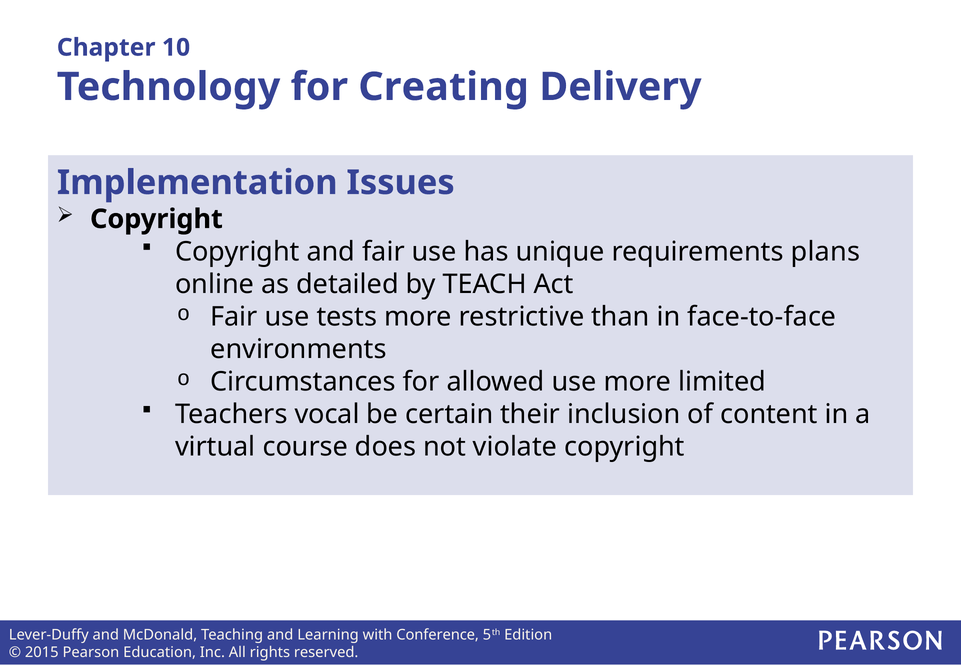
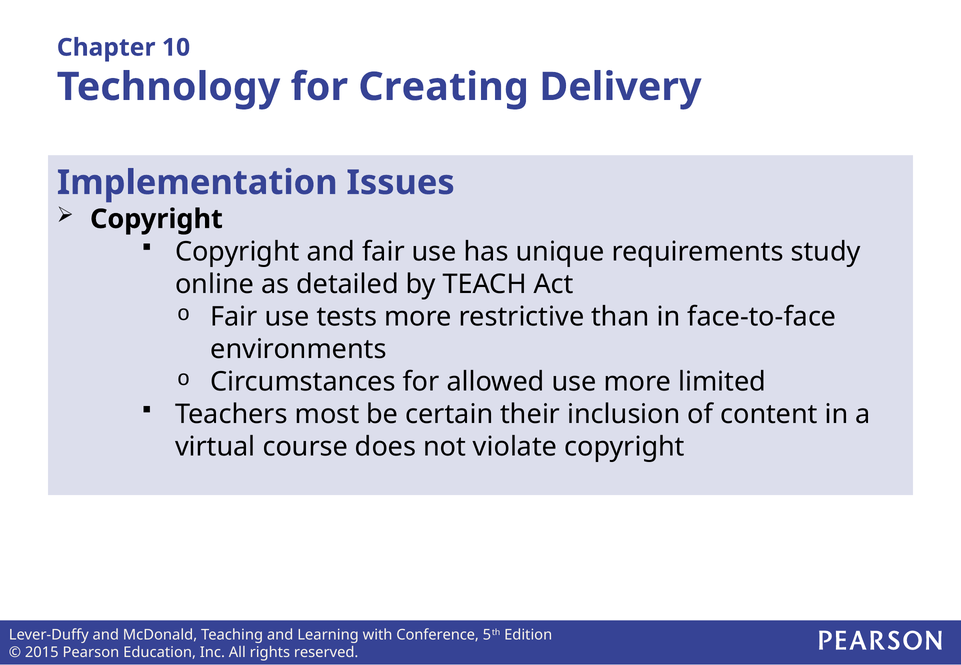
plans: plans -> study
vocal: vocal -> most
